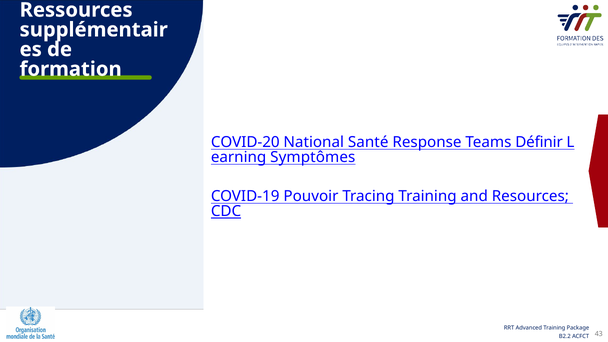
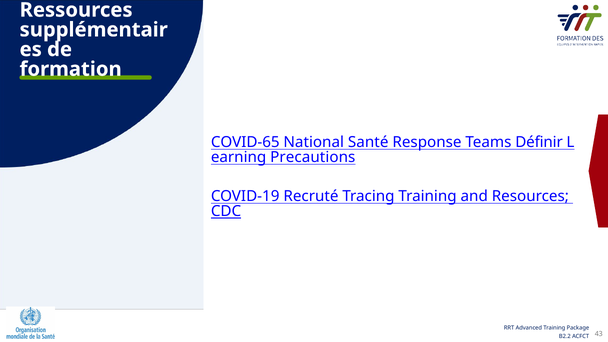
COVID-20: COVID-20 -> COVID-65
Symptômes: Symptômes -> Precautions
Pouvoir: Pouvoir -> Recruté
